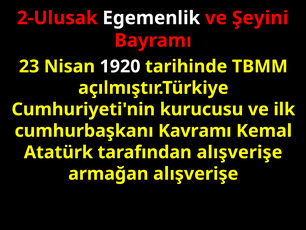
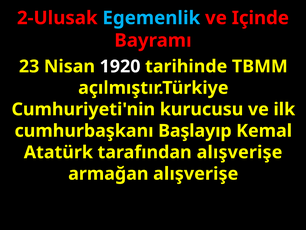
Egemenlik colour: white -> light blue
Şeyini: Şeyini -> Içinde
Kavramı: Kavramı -> Başlayıp
